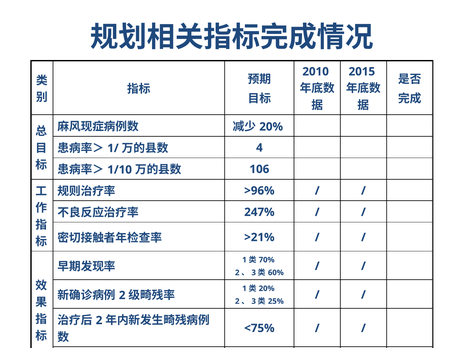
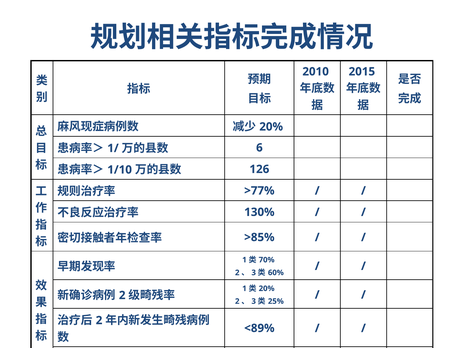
4: 4 -> 6
106: 106 -> 126
>96%: >96% -> >77%
247%: 247% -> 130%
>21%: >21% -> >85%
<75%: <75% -> <89%
